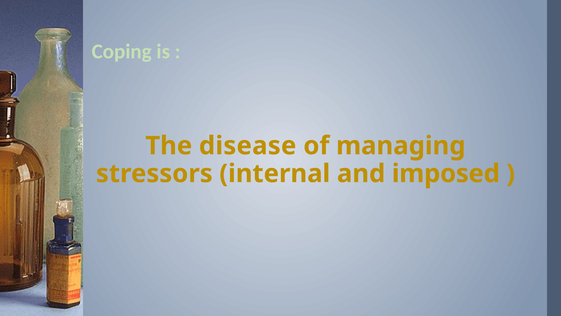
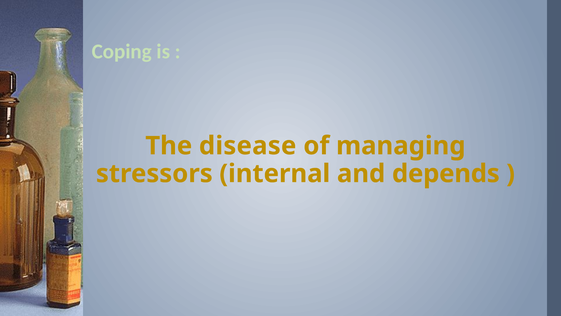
imposed: imposed -> depends
